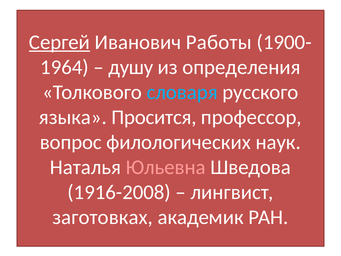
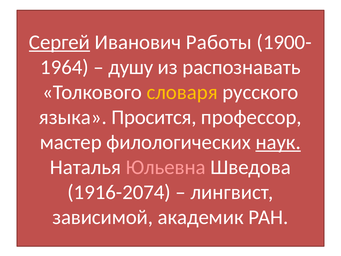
определения: определения -> распознавать
словаря colour: light blue -> yellow
вопрос: вопрос -> мастер
наук underline: none -> present
1916-2008: 1916-2008 -> 1916-2074
заготовках: заготовках -> зависимой
